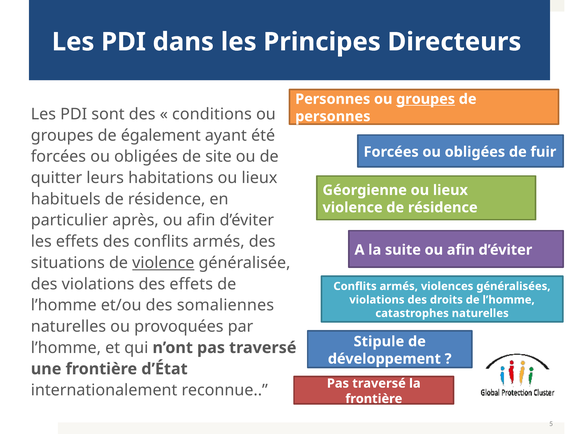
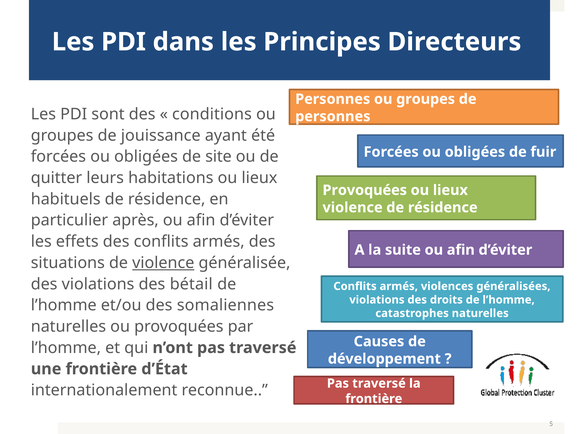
groupes at (426, 99) underline: present -> none
également: également -> jouissance
Géorgienne at (365, 190): Géorgienne -> Provoquées
des effets: effets -> bétail
Stipule: Stipule -> Causes
